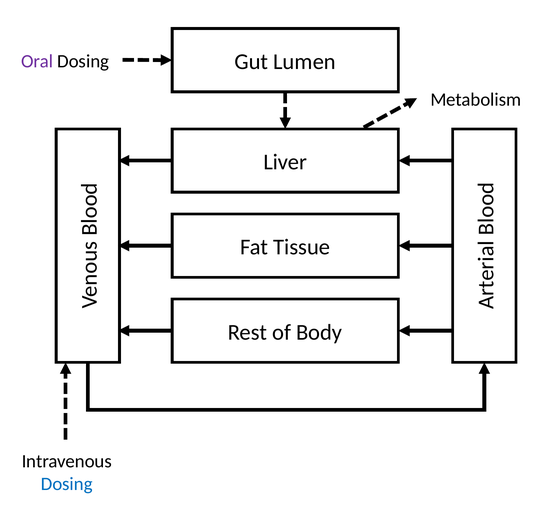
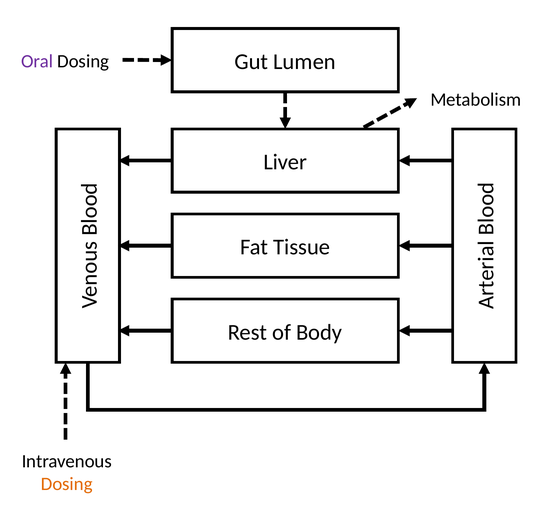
Dosing at (67, 484) colour: blue -> orange
